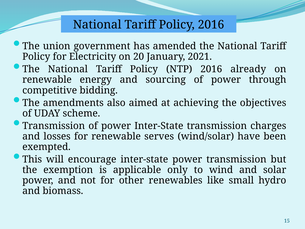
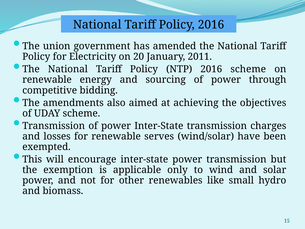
2021: 2021 -> 2011
2016 already: already -> scheme
